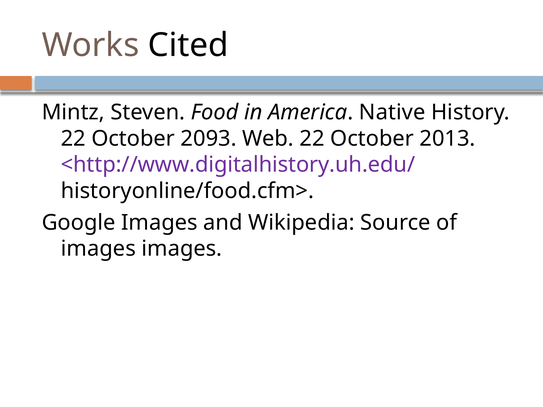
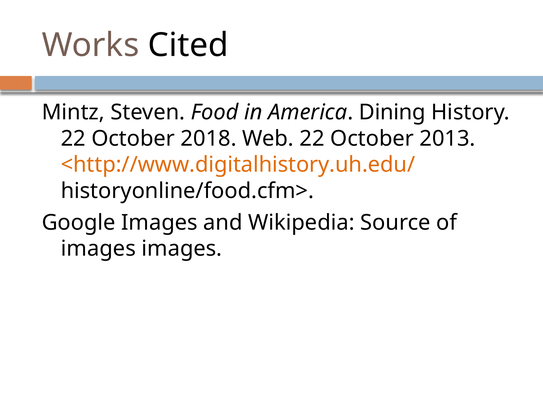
Native: Native -> Dining
2093: 2093 -> 2018
<http://www.digitalhistory.uh.edu/ colour: purple -> orange
